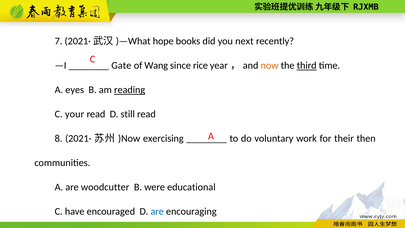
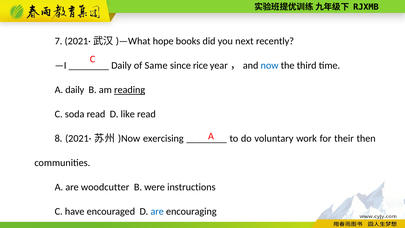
Gate at (121, 65): Gate -> Daily
Wang: Wang -> Same
now colour: orange -> blue
third underline: present -> none
A eyes: eyes -> daily
your: your -> soda
still: still -> like
educational: educational -> instructions
